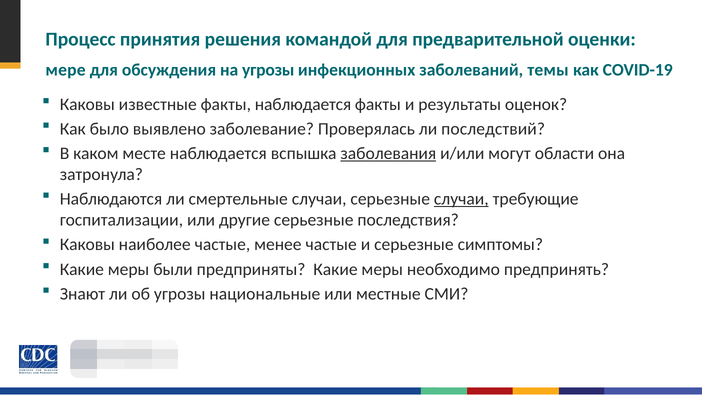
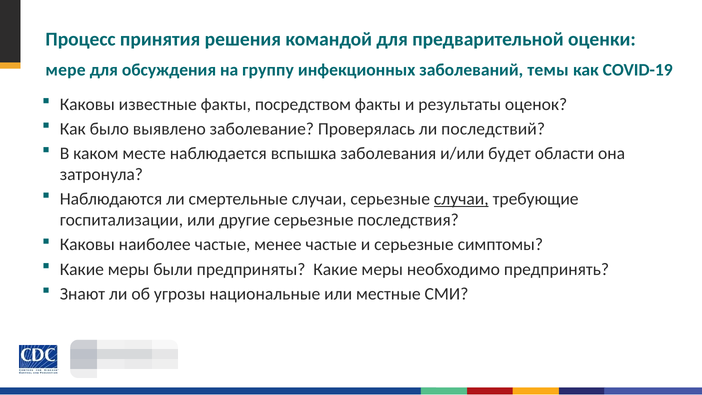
на угрозы: угрозы -> группу
факты наблюдается: наблюдается -> посредством
заболевания underline: present -> none
могут: могут -> будет
